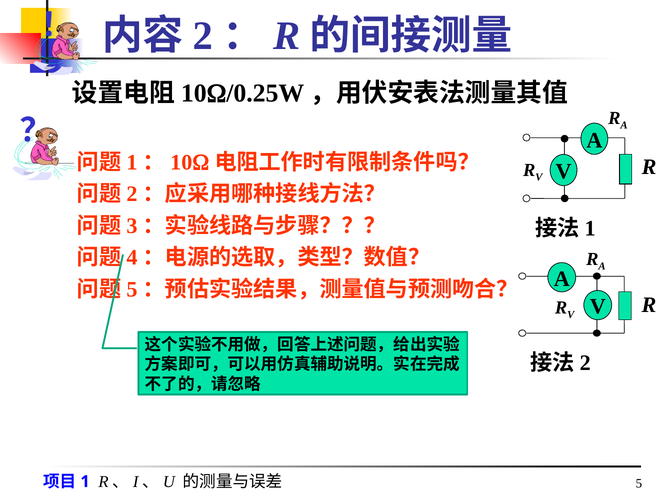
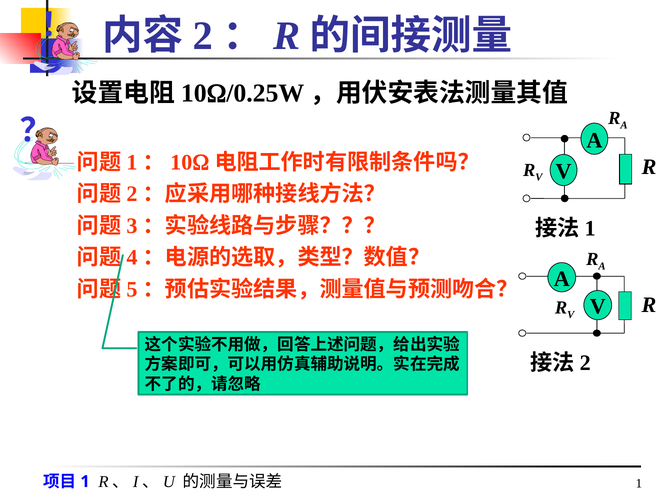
5 at (639, 484): 5 -> 1
